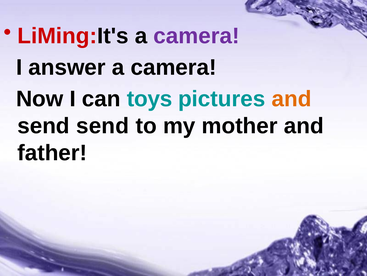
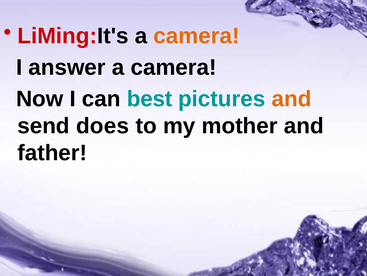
camera at (197, 36) colour: purple -> orange
toys: toys -> best
send send: send -> does
